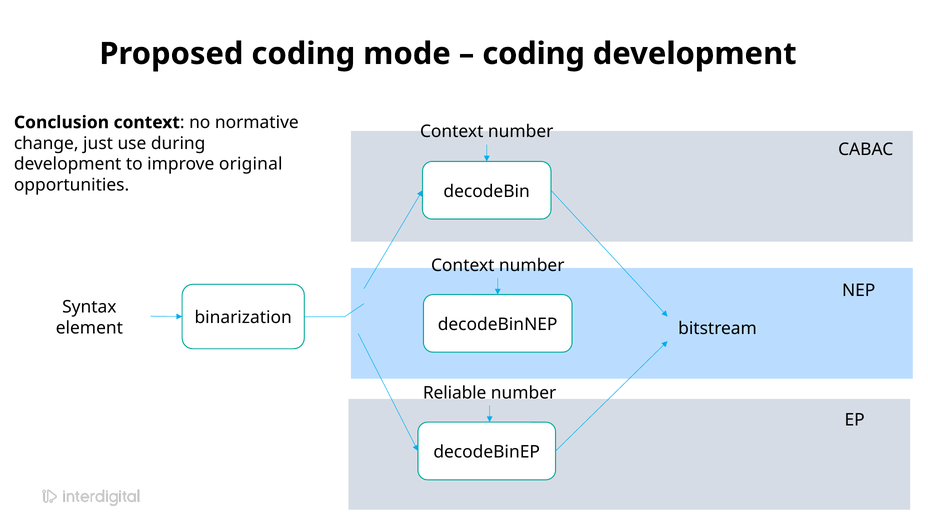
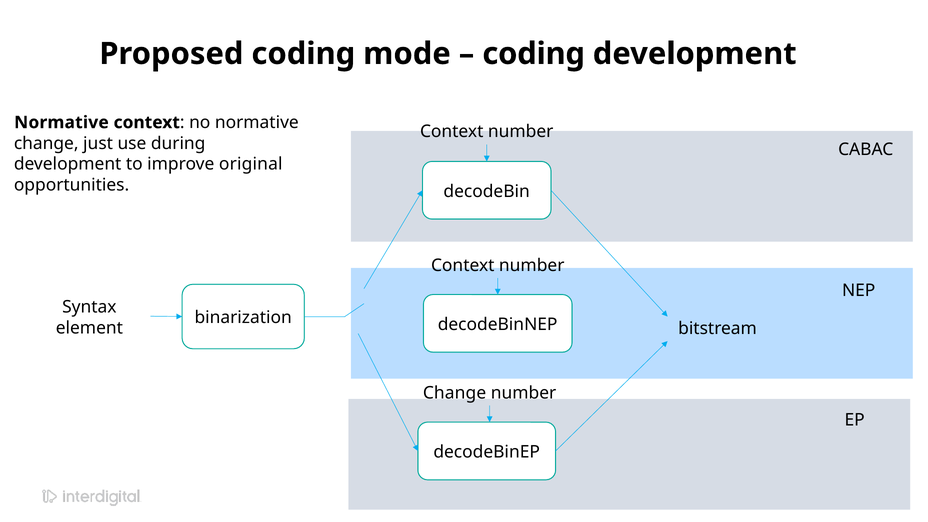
Conclusion at (61, 122): Conclusion -> Normative
Reliable at (455, 393): Reliable -> Change
